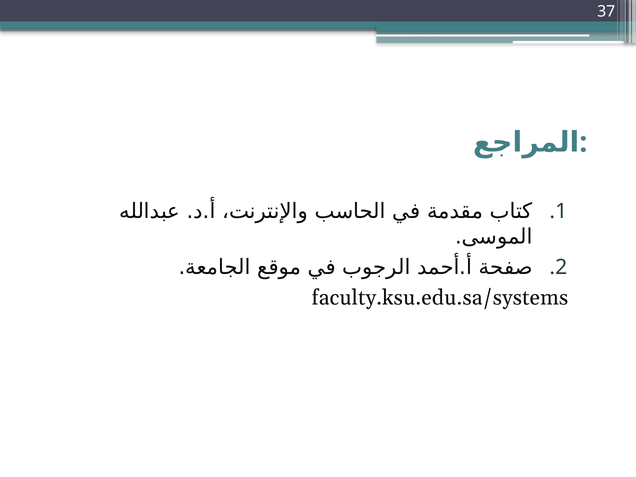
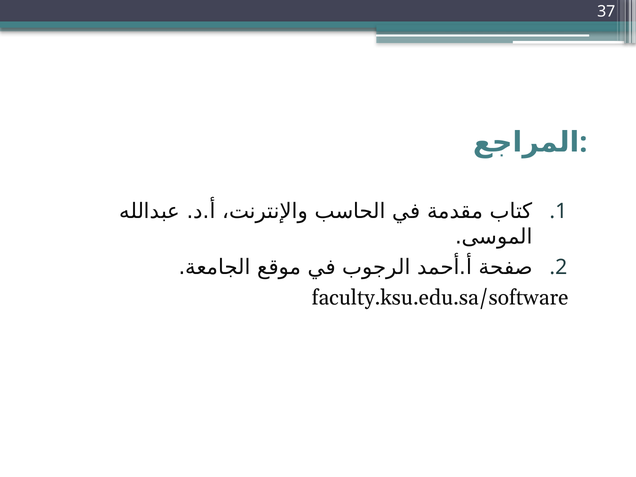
faculty.ksu.edu.sa/systems: faculty.ksu.edu.sa/systems -> faculty.ksu.edu.sa/software
